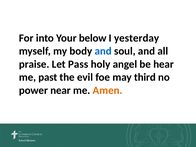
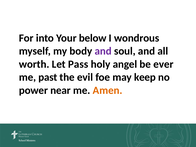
yesterday: yesterday -> wondrous
and at (103, 51) colour: blue -> purple
praise: praise -> worth
hear: hear -> ever
third: third -> keep
